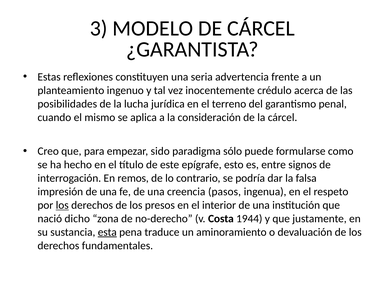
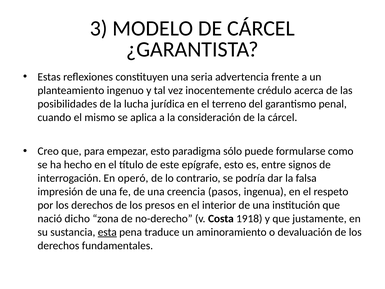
empezar sido: sido -> esto
remos: remos -> operó
los at (62, 205) underline: present -> none
1944: 1944 -> 1918
